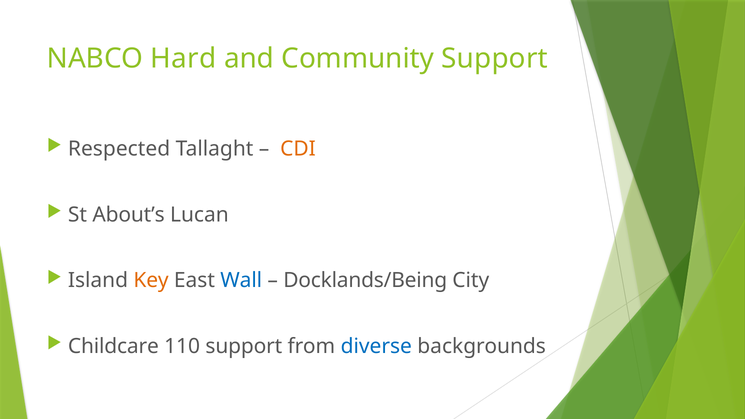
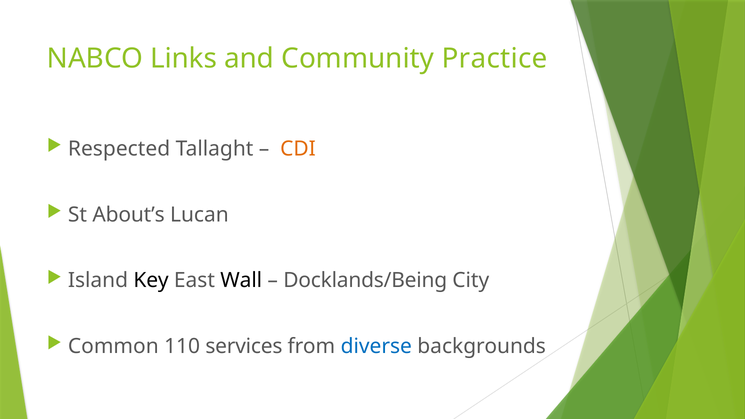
Hard: Hard -> Links
Community Support: Support -> Practice
Key colour: orange -> black
Wall colour: blue -> black
Childcare: Childcare -> Common
110 support: support -> services
